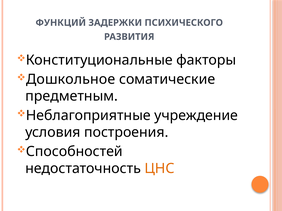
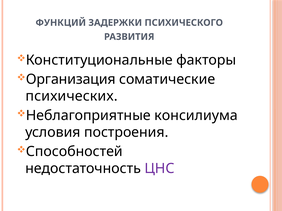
Дошкольное: Дошкольное -> Организация
предметным: предметным -> психических
учреждение: учреждение -> консилиума
ЦНС colour: orange -> purple
